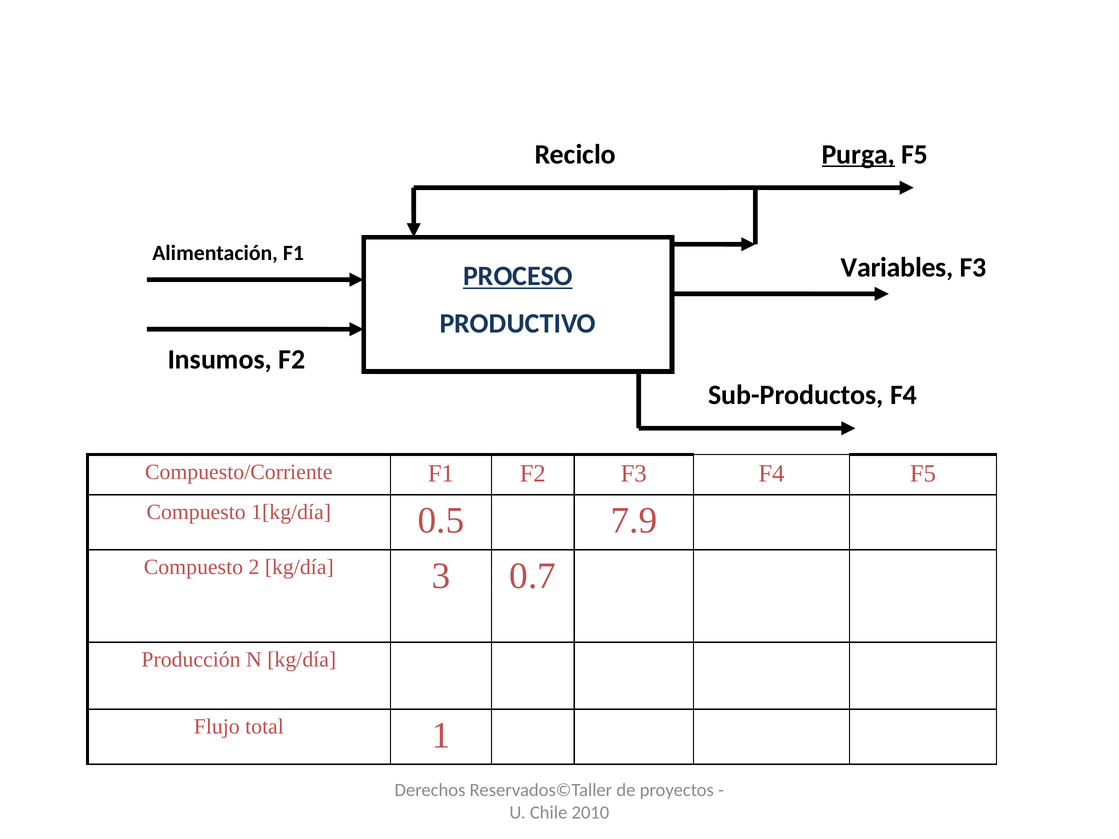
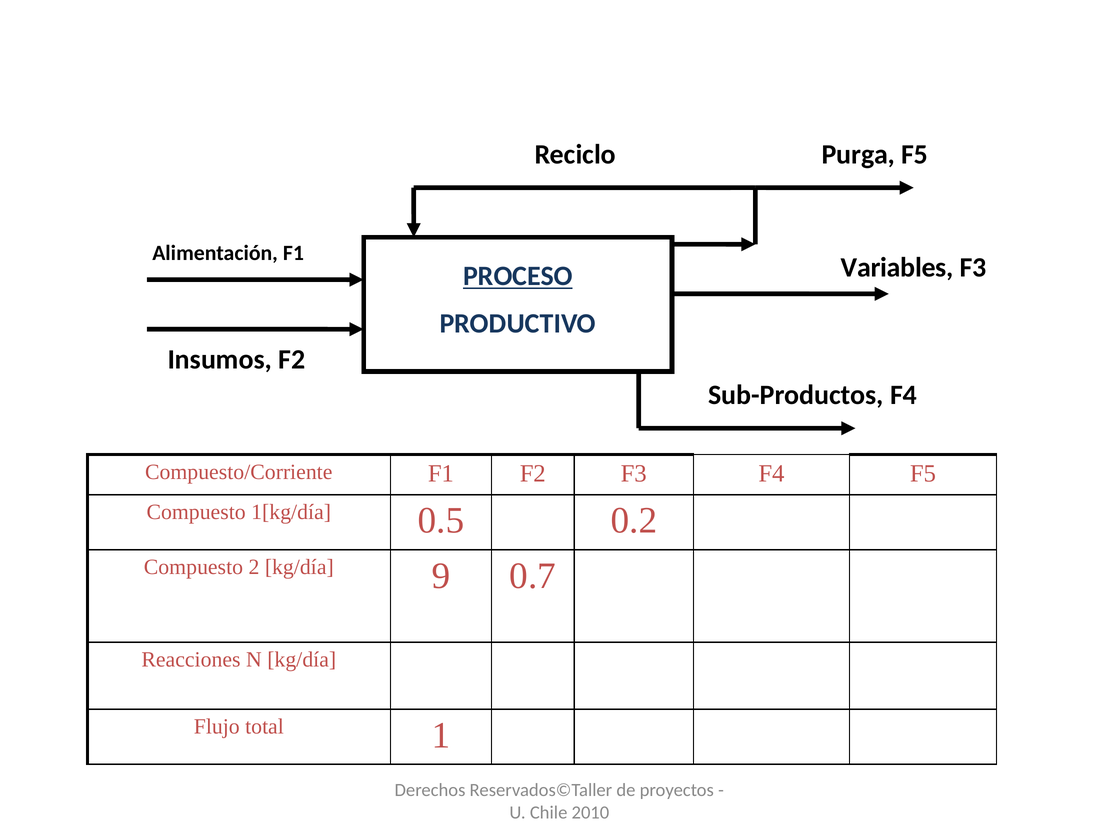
Purga underline: present -> none
7.9: 7.9 -> 0.2
3: 3 -> 9
Producción: Producción -> Reacciones
